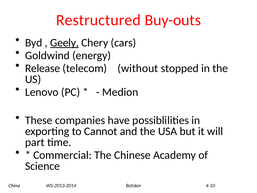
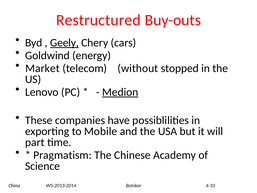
Release: Release -> Market
Medion underline: none -> present
Cannot: Cannot -> Mobile
Commercial: Commercial -> Pragmatism
